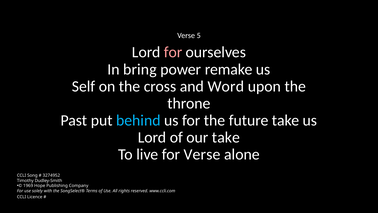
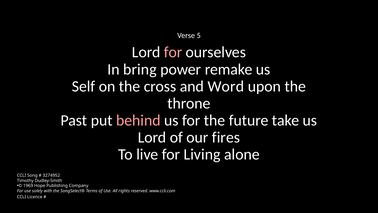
behind colour: light blue -> pink
our take: take -> fires
for Verse: Verse -> Living
